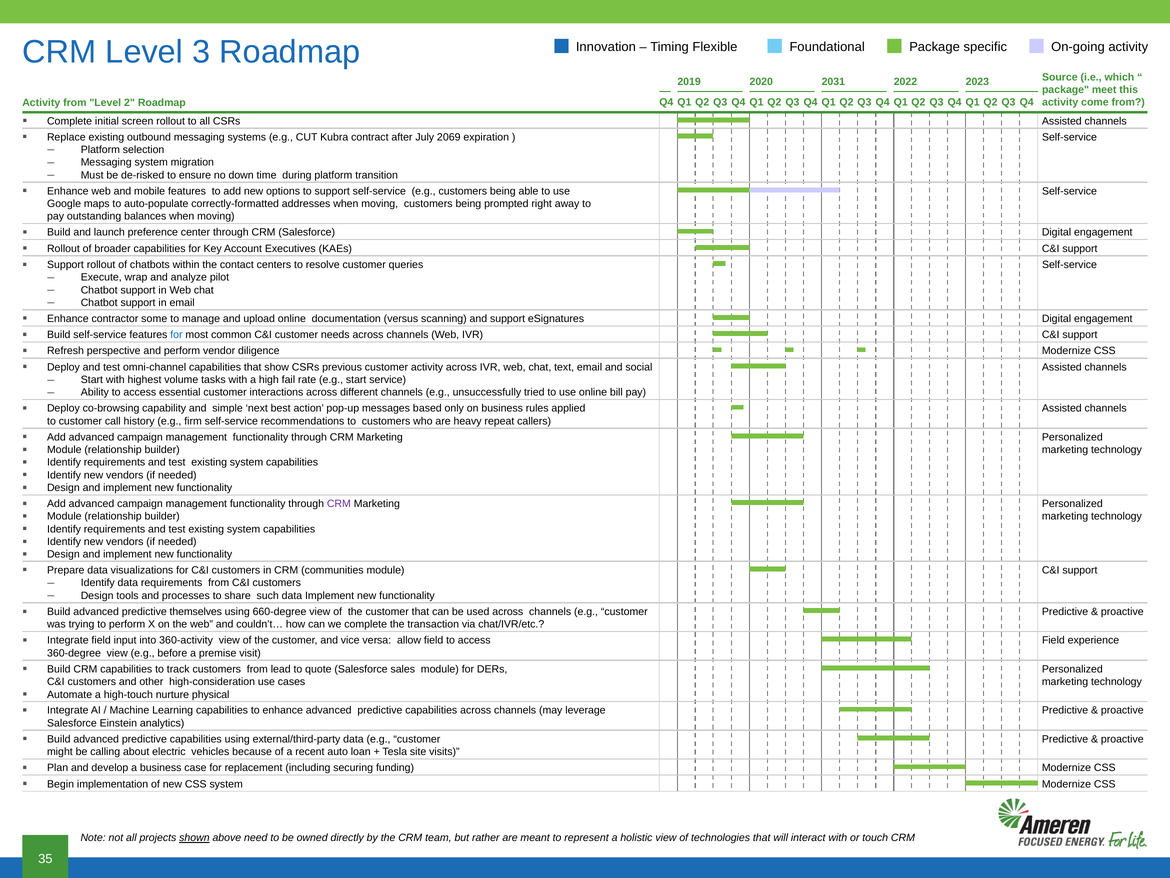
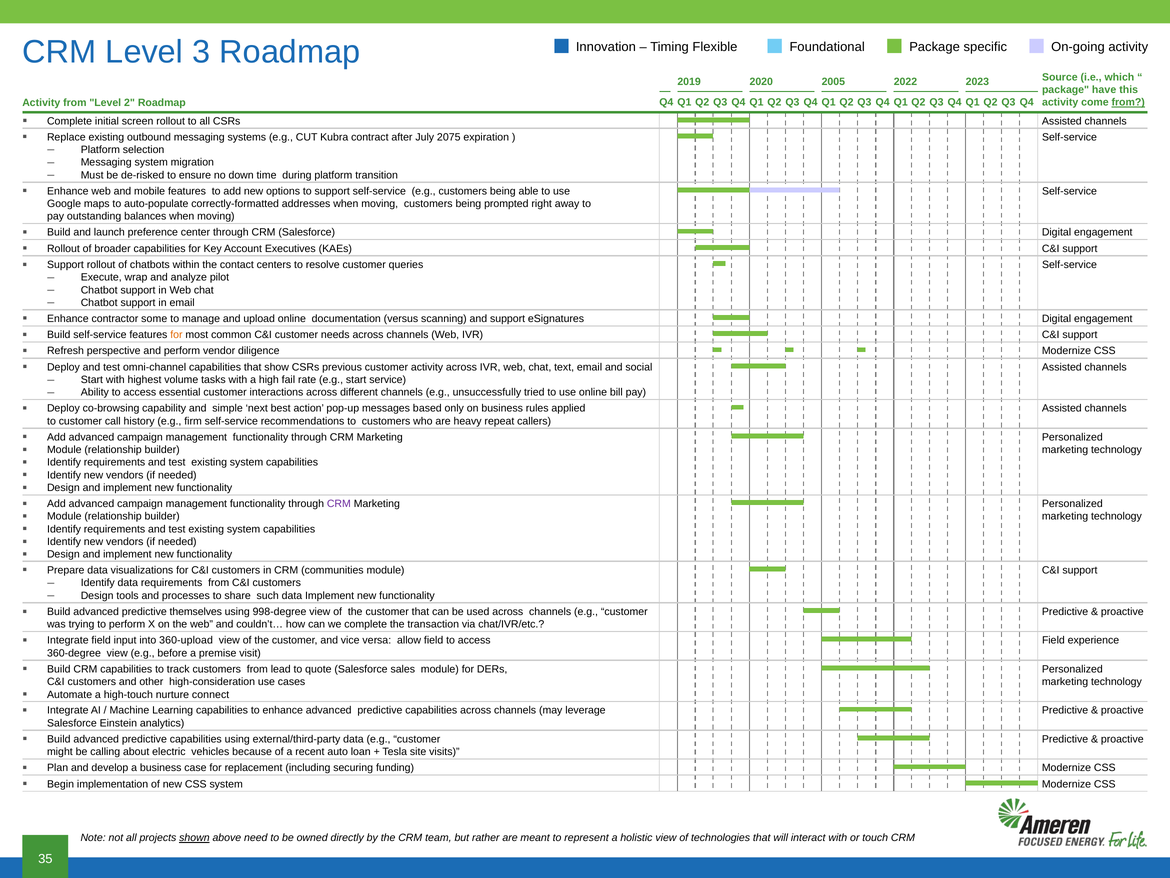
2031: 2031 -> 2005
meet: meet -> have
from at (1128, 102) underline: none -> present
2069: 2069 -> 2075
for at (176, 335) colour: blue -> orange
660-degree: 660-degree -> 998-degree
360-activity: 360-activity -> 360-upload
physical: physical -> connect
